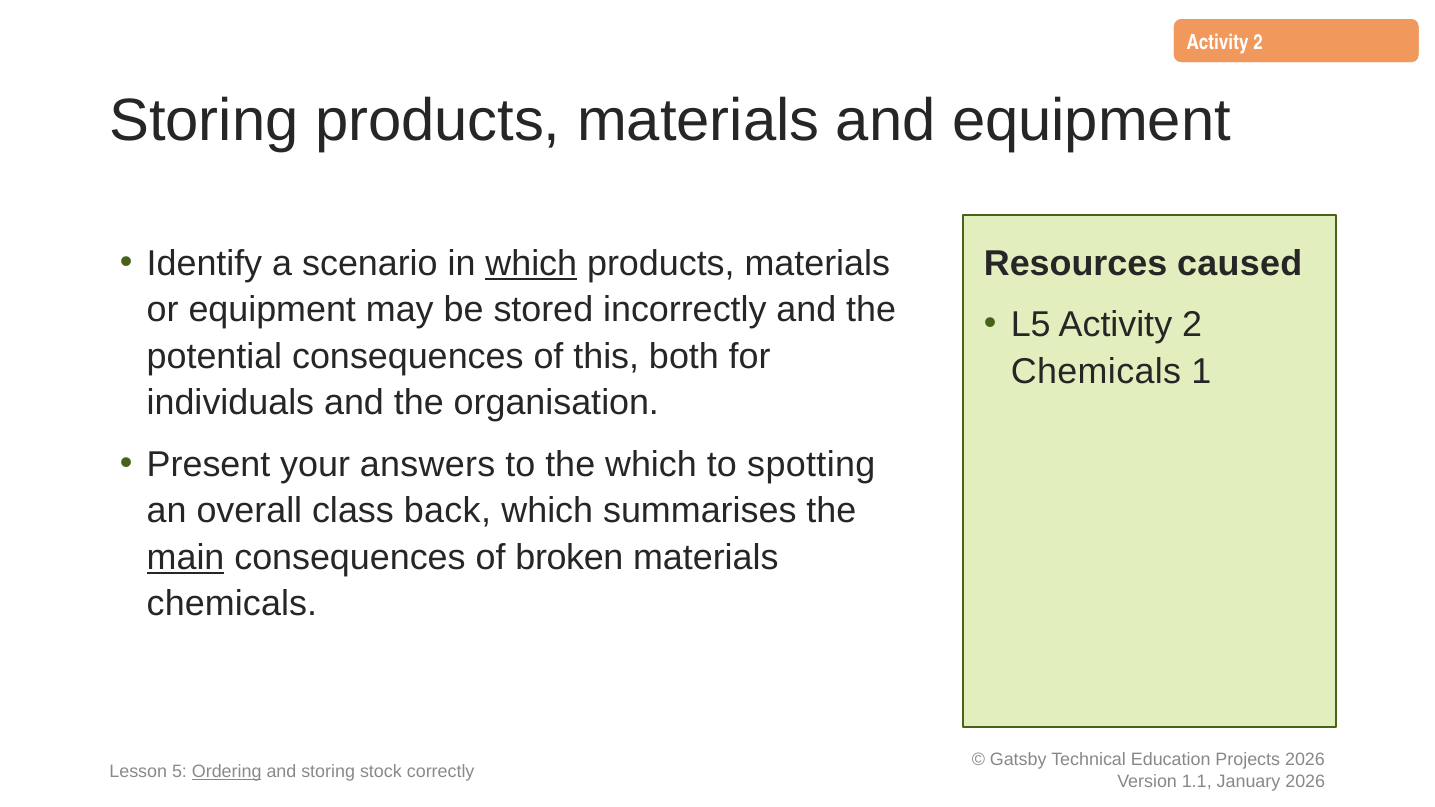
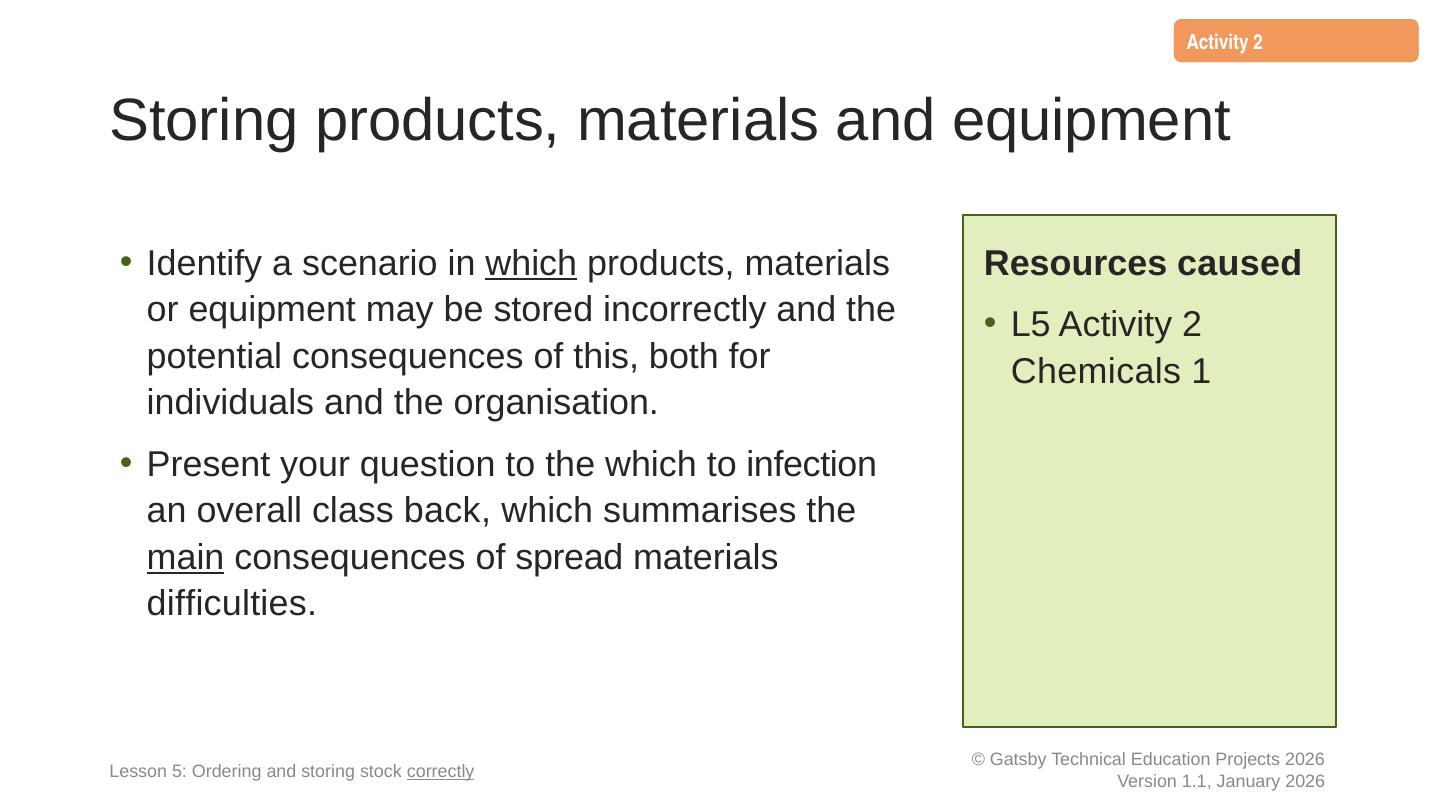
answers: answers -> question
spotting: spotting -> infection
broken: broken -> spread
chemicals at (232, 604): chemicals -> difficulties
Ordering underline: present -> none
correctly underline: none -> present
